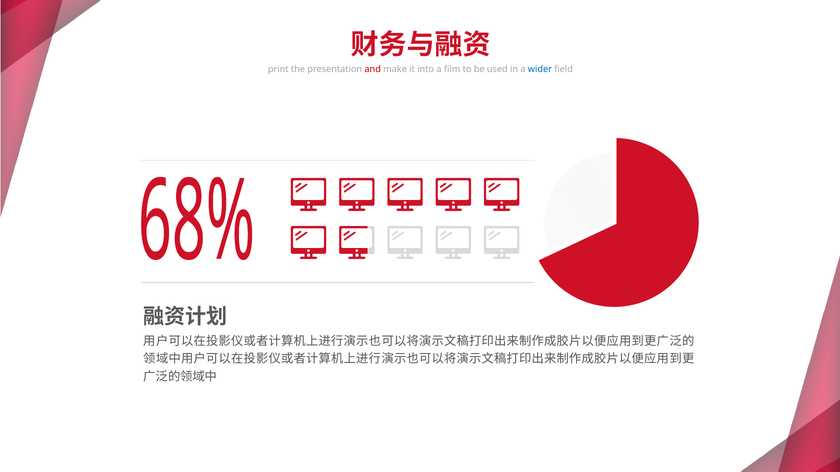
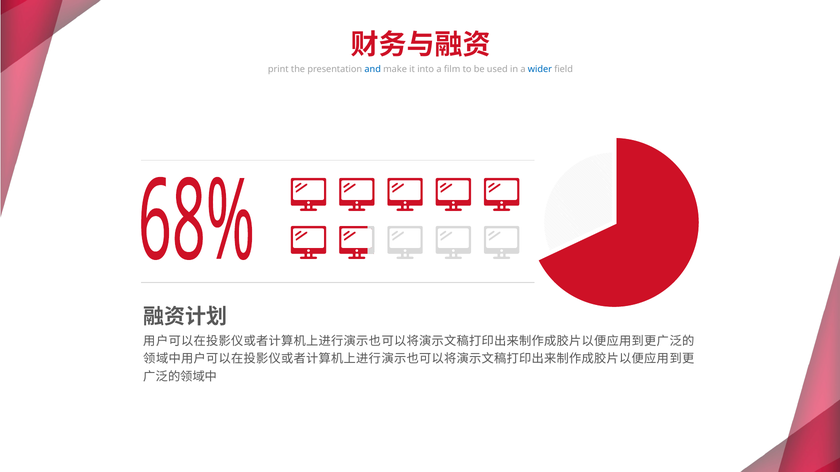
and colour: red -> blue
